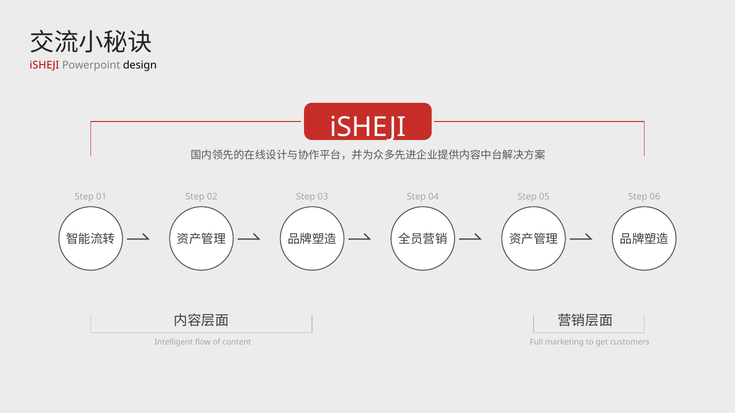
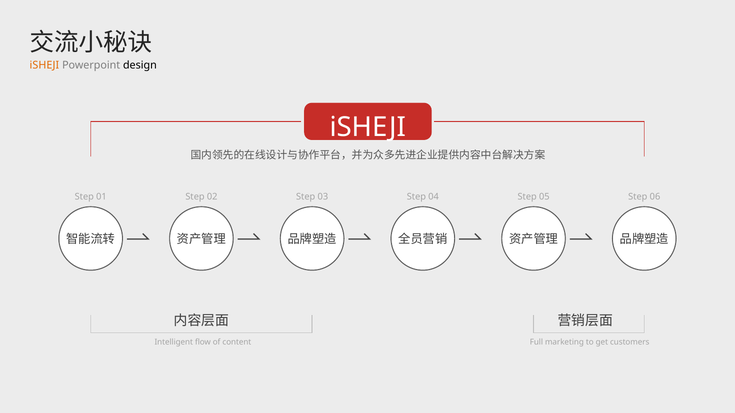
iSHEJI at (44, 66) colour: red -> orange
